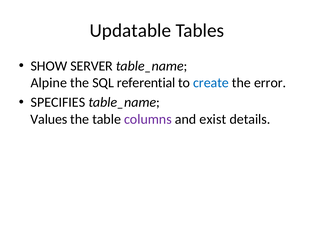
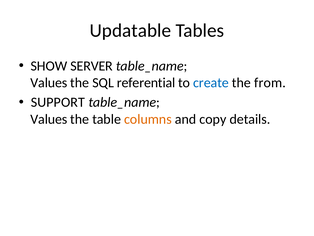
Alpine at (49, 83): Alpine -> Values
error: error -> from
SPECIFIES: SPECIFIES -> SUPPORT
columns colour: purple -> orange
exist: exist -> copy
